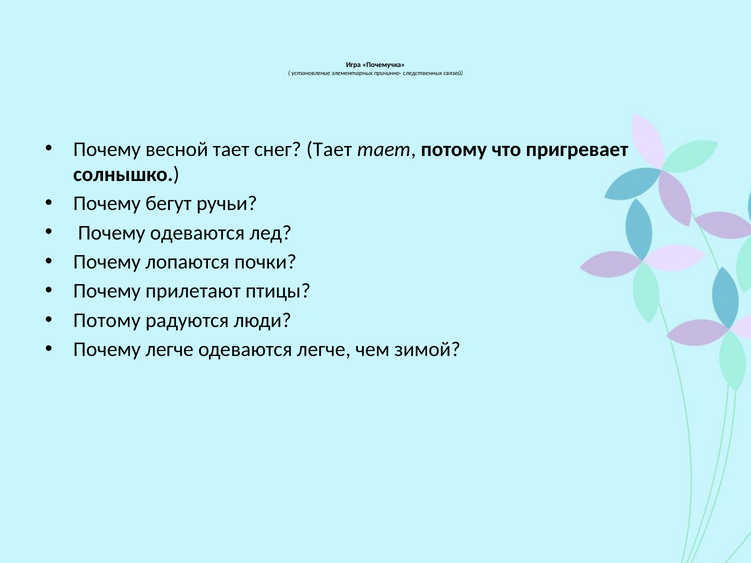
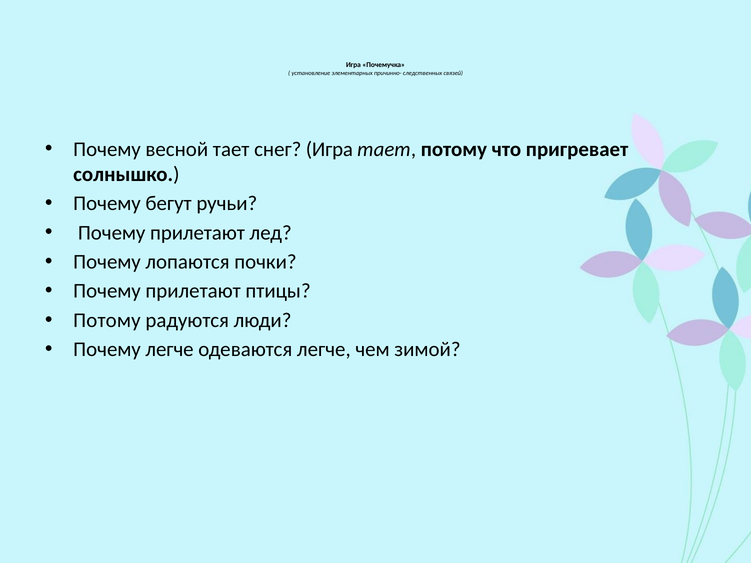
снег Тает: Тает -> Игра
одеваются at (197, 233): одеваются -> прилетают
